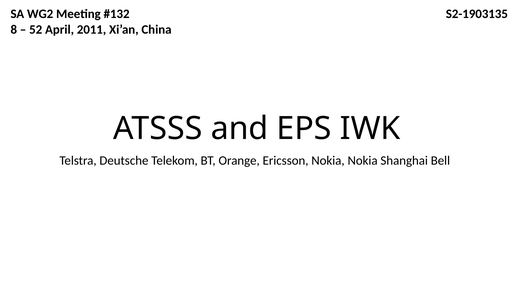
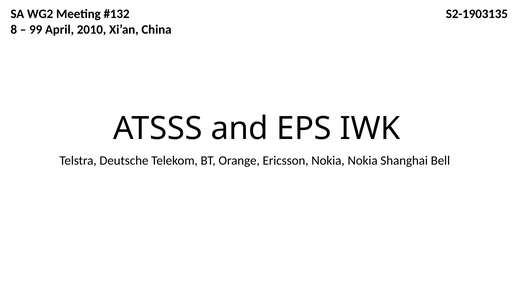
52: 52 -> 99
2011: 2011 -> 2010
